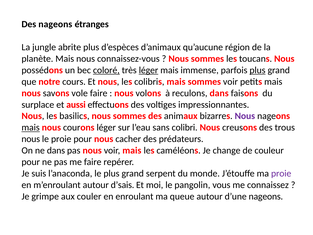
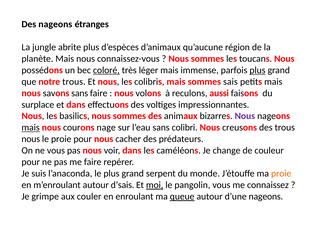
léger at (149, 70) underline: present -> none
notre cours: cours -> trous
sommes voir: voir -> sais
savons vole: vole -> sans
reculons dans: dans -> aussi
et aussi: aussi -> dans
courons léger: léger -> nage
ne dans: dans -> vous
voir mais: mais -> dans
proie at (281, 173) colour: purple -> orange
moi underline: none -> present
queue underline: none -> present
